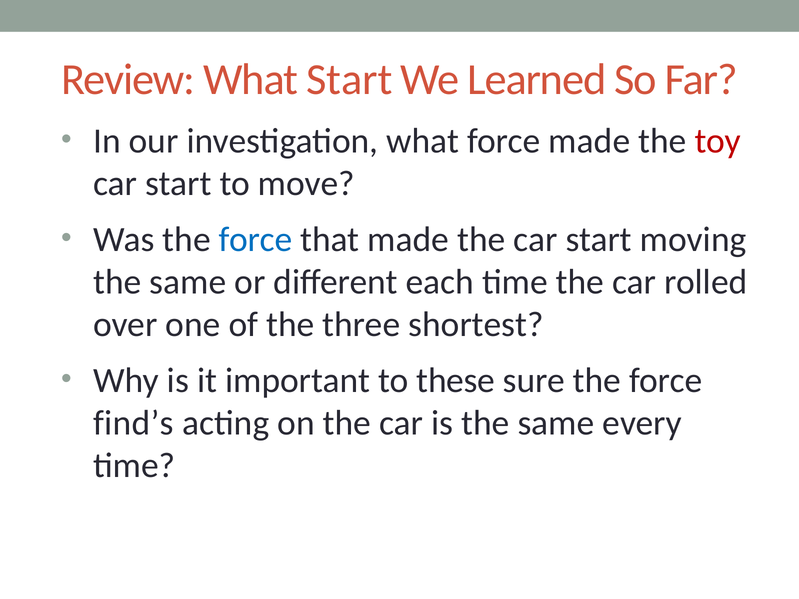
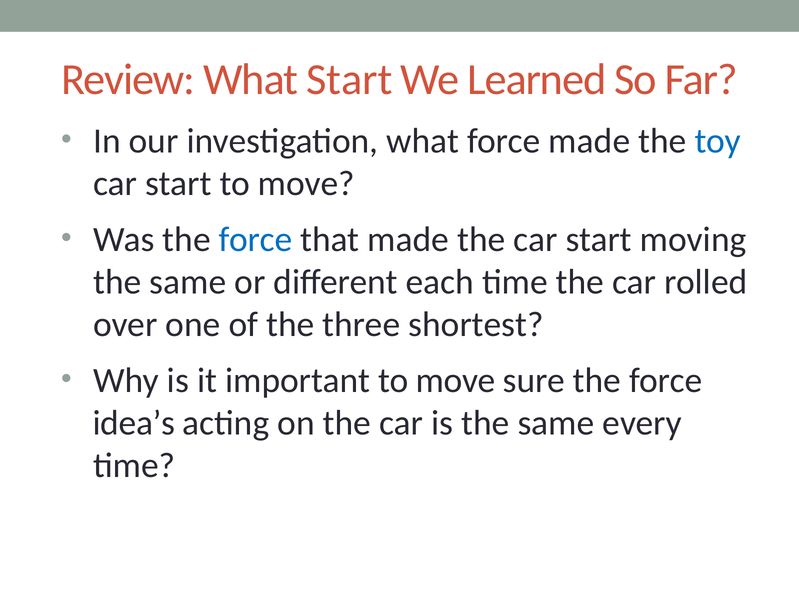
toy colour: red -> blue
important to these: these -> move
find’s: find’s -> idea’s
